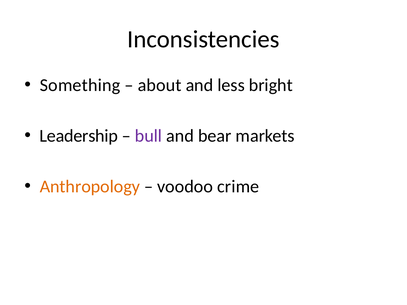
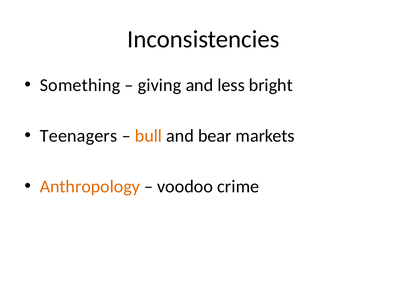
about: about -> giving
Leadership: Leadership -> Teenagers
bull colour: purple -> orange
